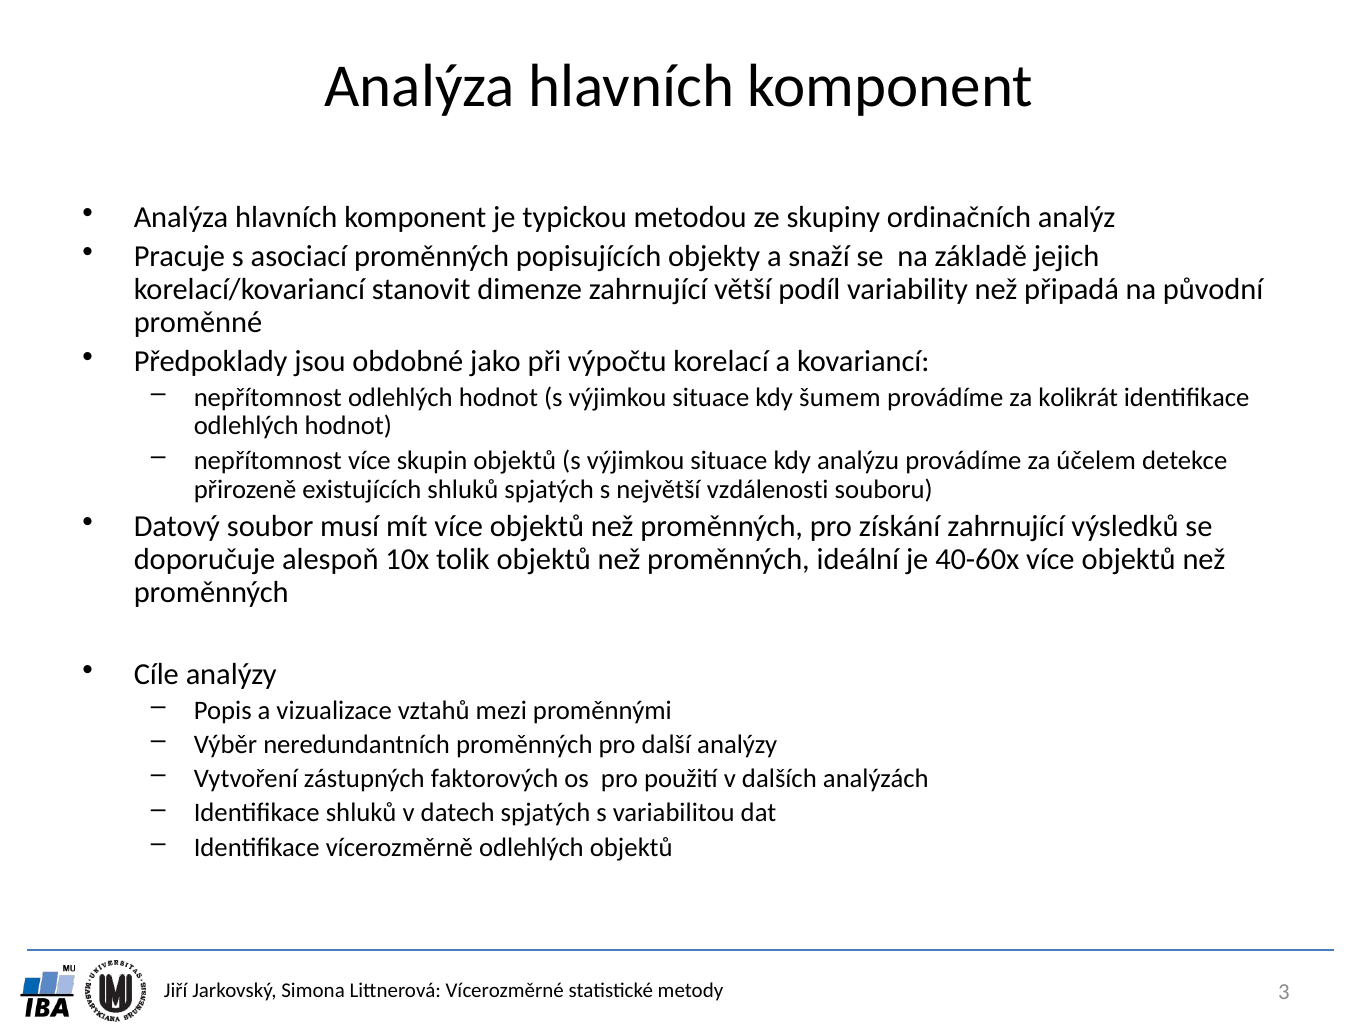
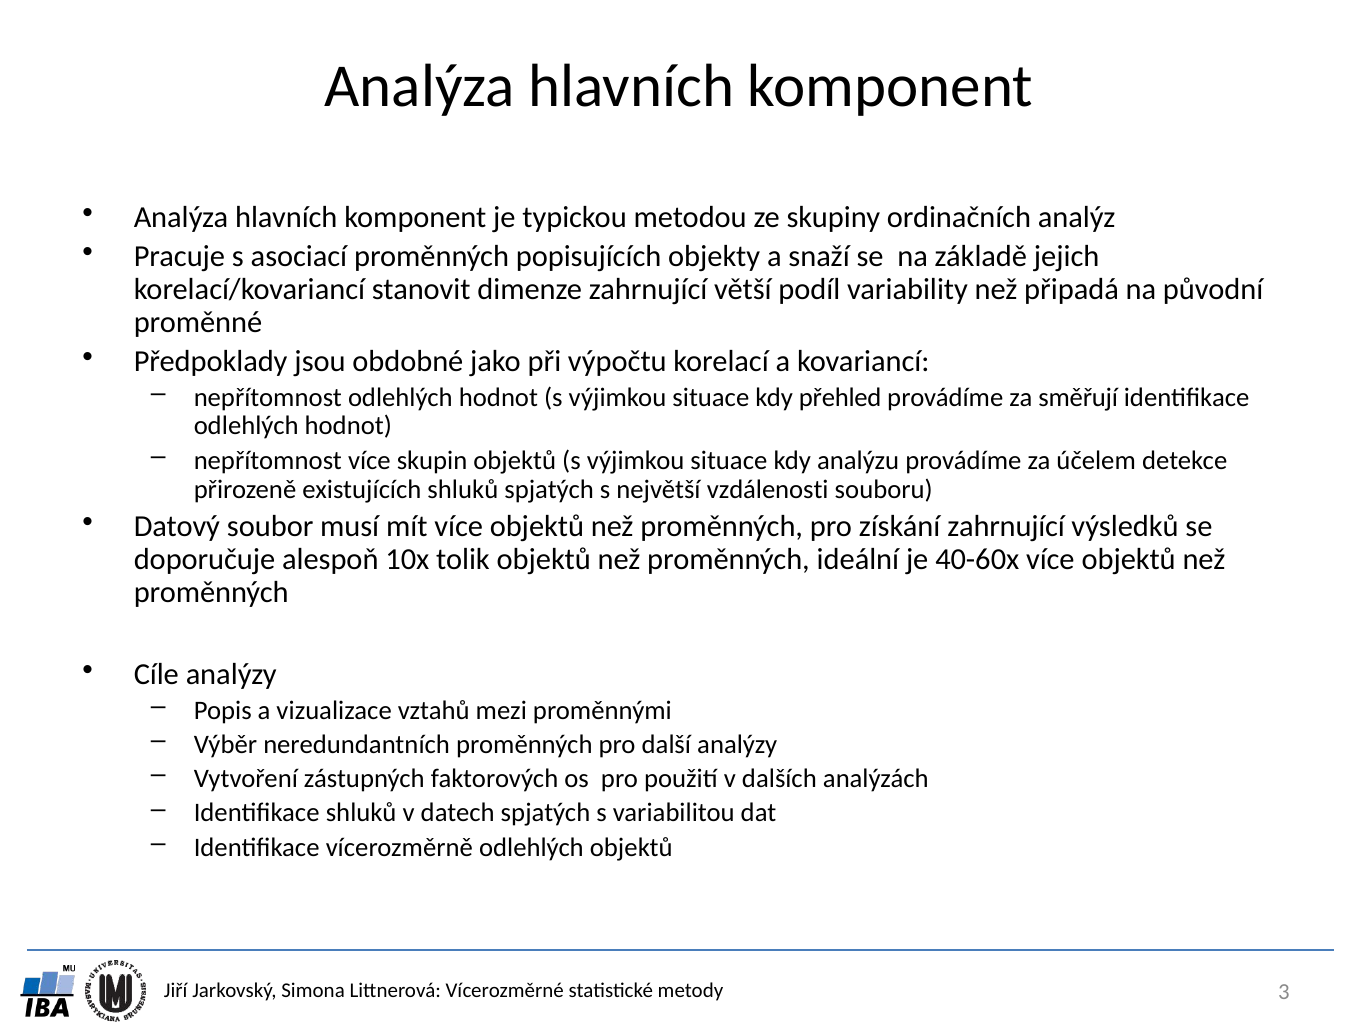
šumem: šumem -> přehled
kolikrát: kolikrát -> směřují
